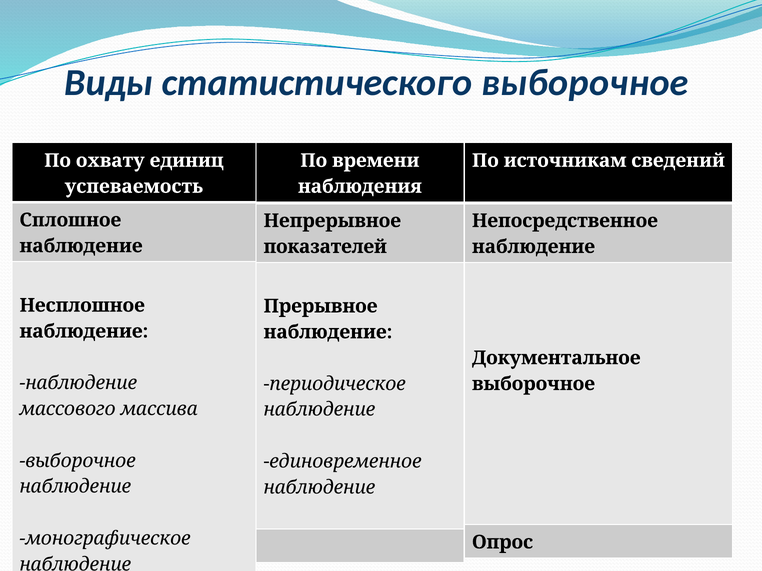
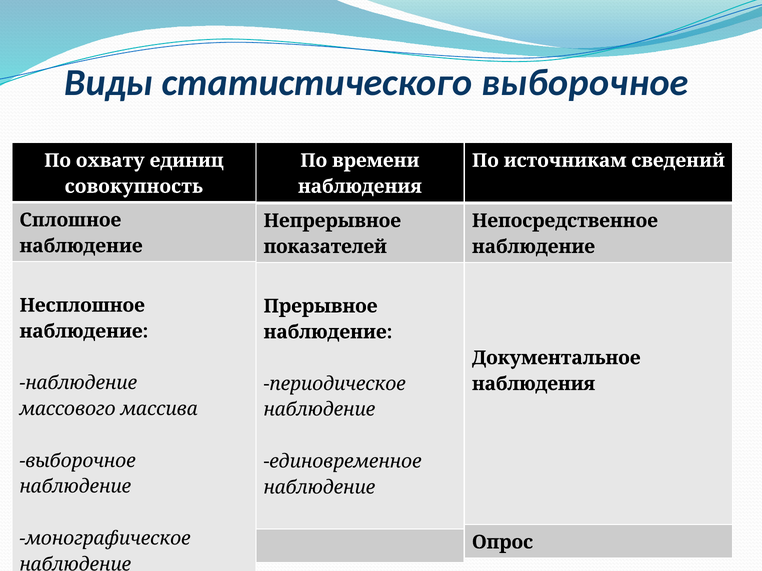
успеваемость: успеваемость -> совокупность
выборочное at (533, 384): выборочное -> наблюдения
